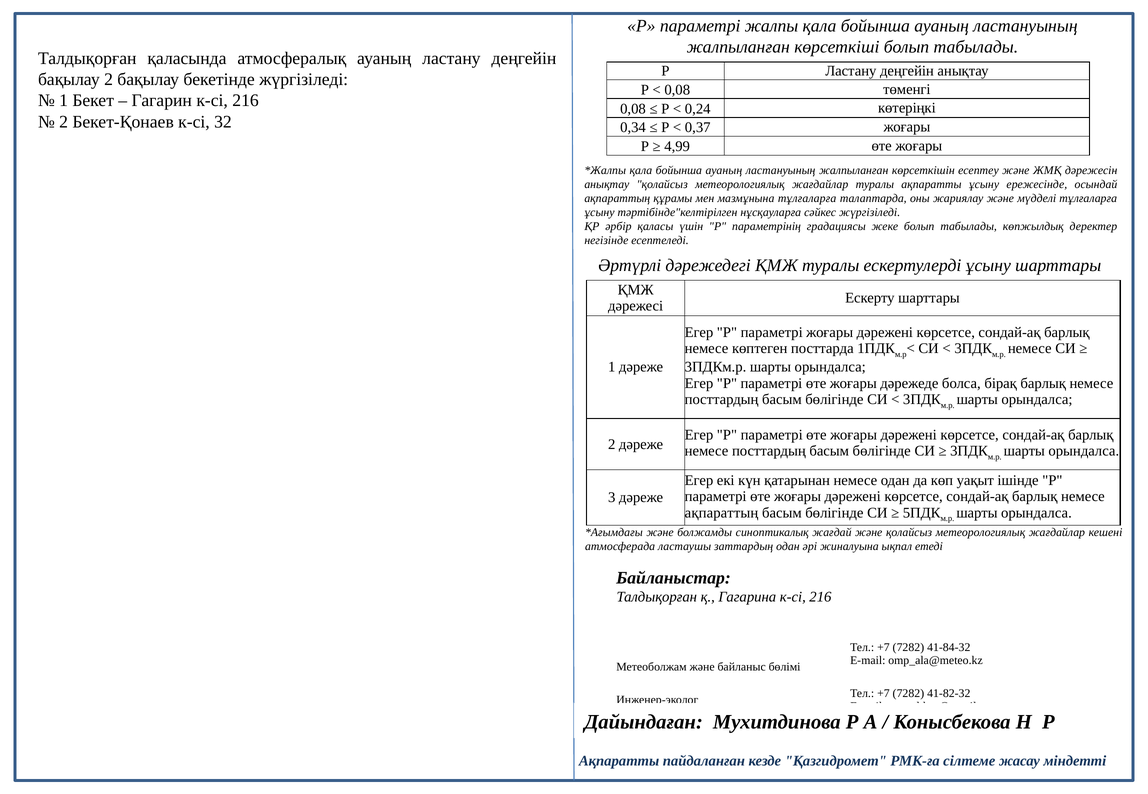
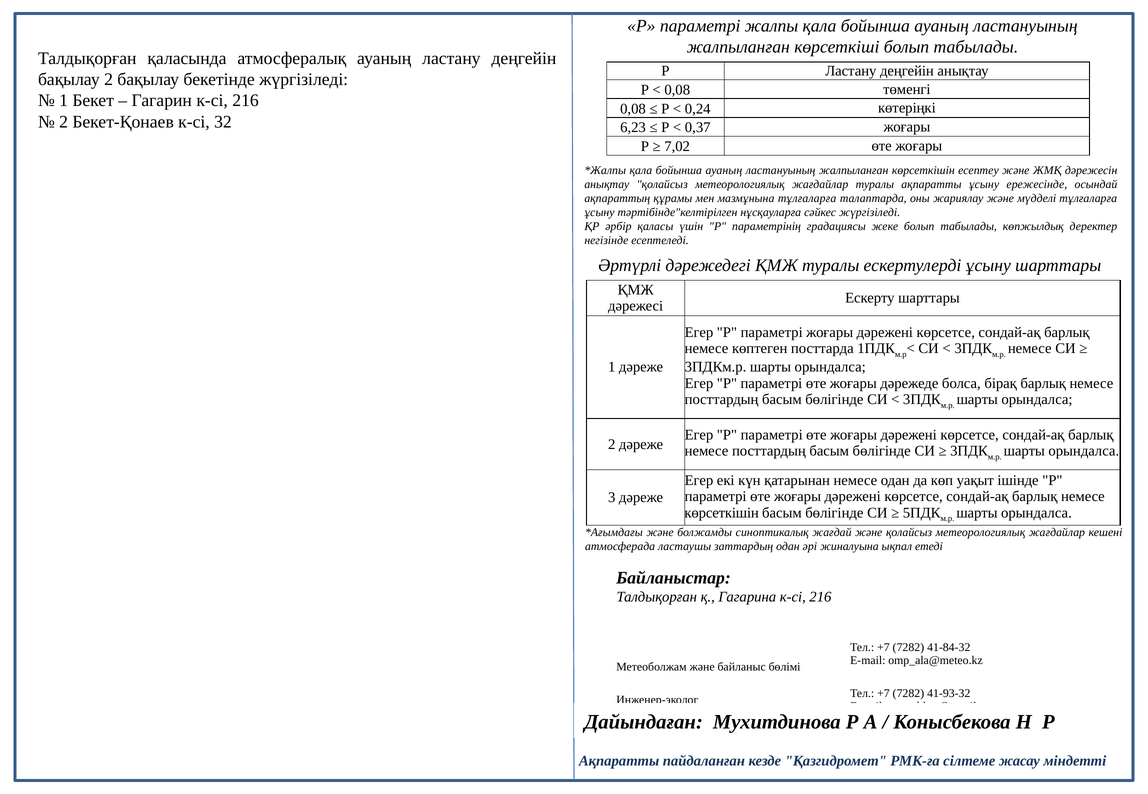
0,34: 0,34 -> 6,23
4,99: 4,99 -> 7,02
ақпараттың at (722, 513): ақпараттың -> көрсеткішін
41-82-32: 41-82-32 -> 41-93-32
